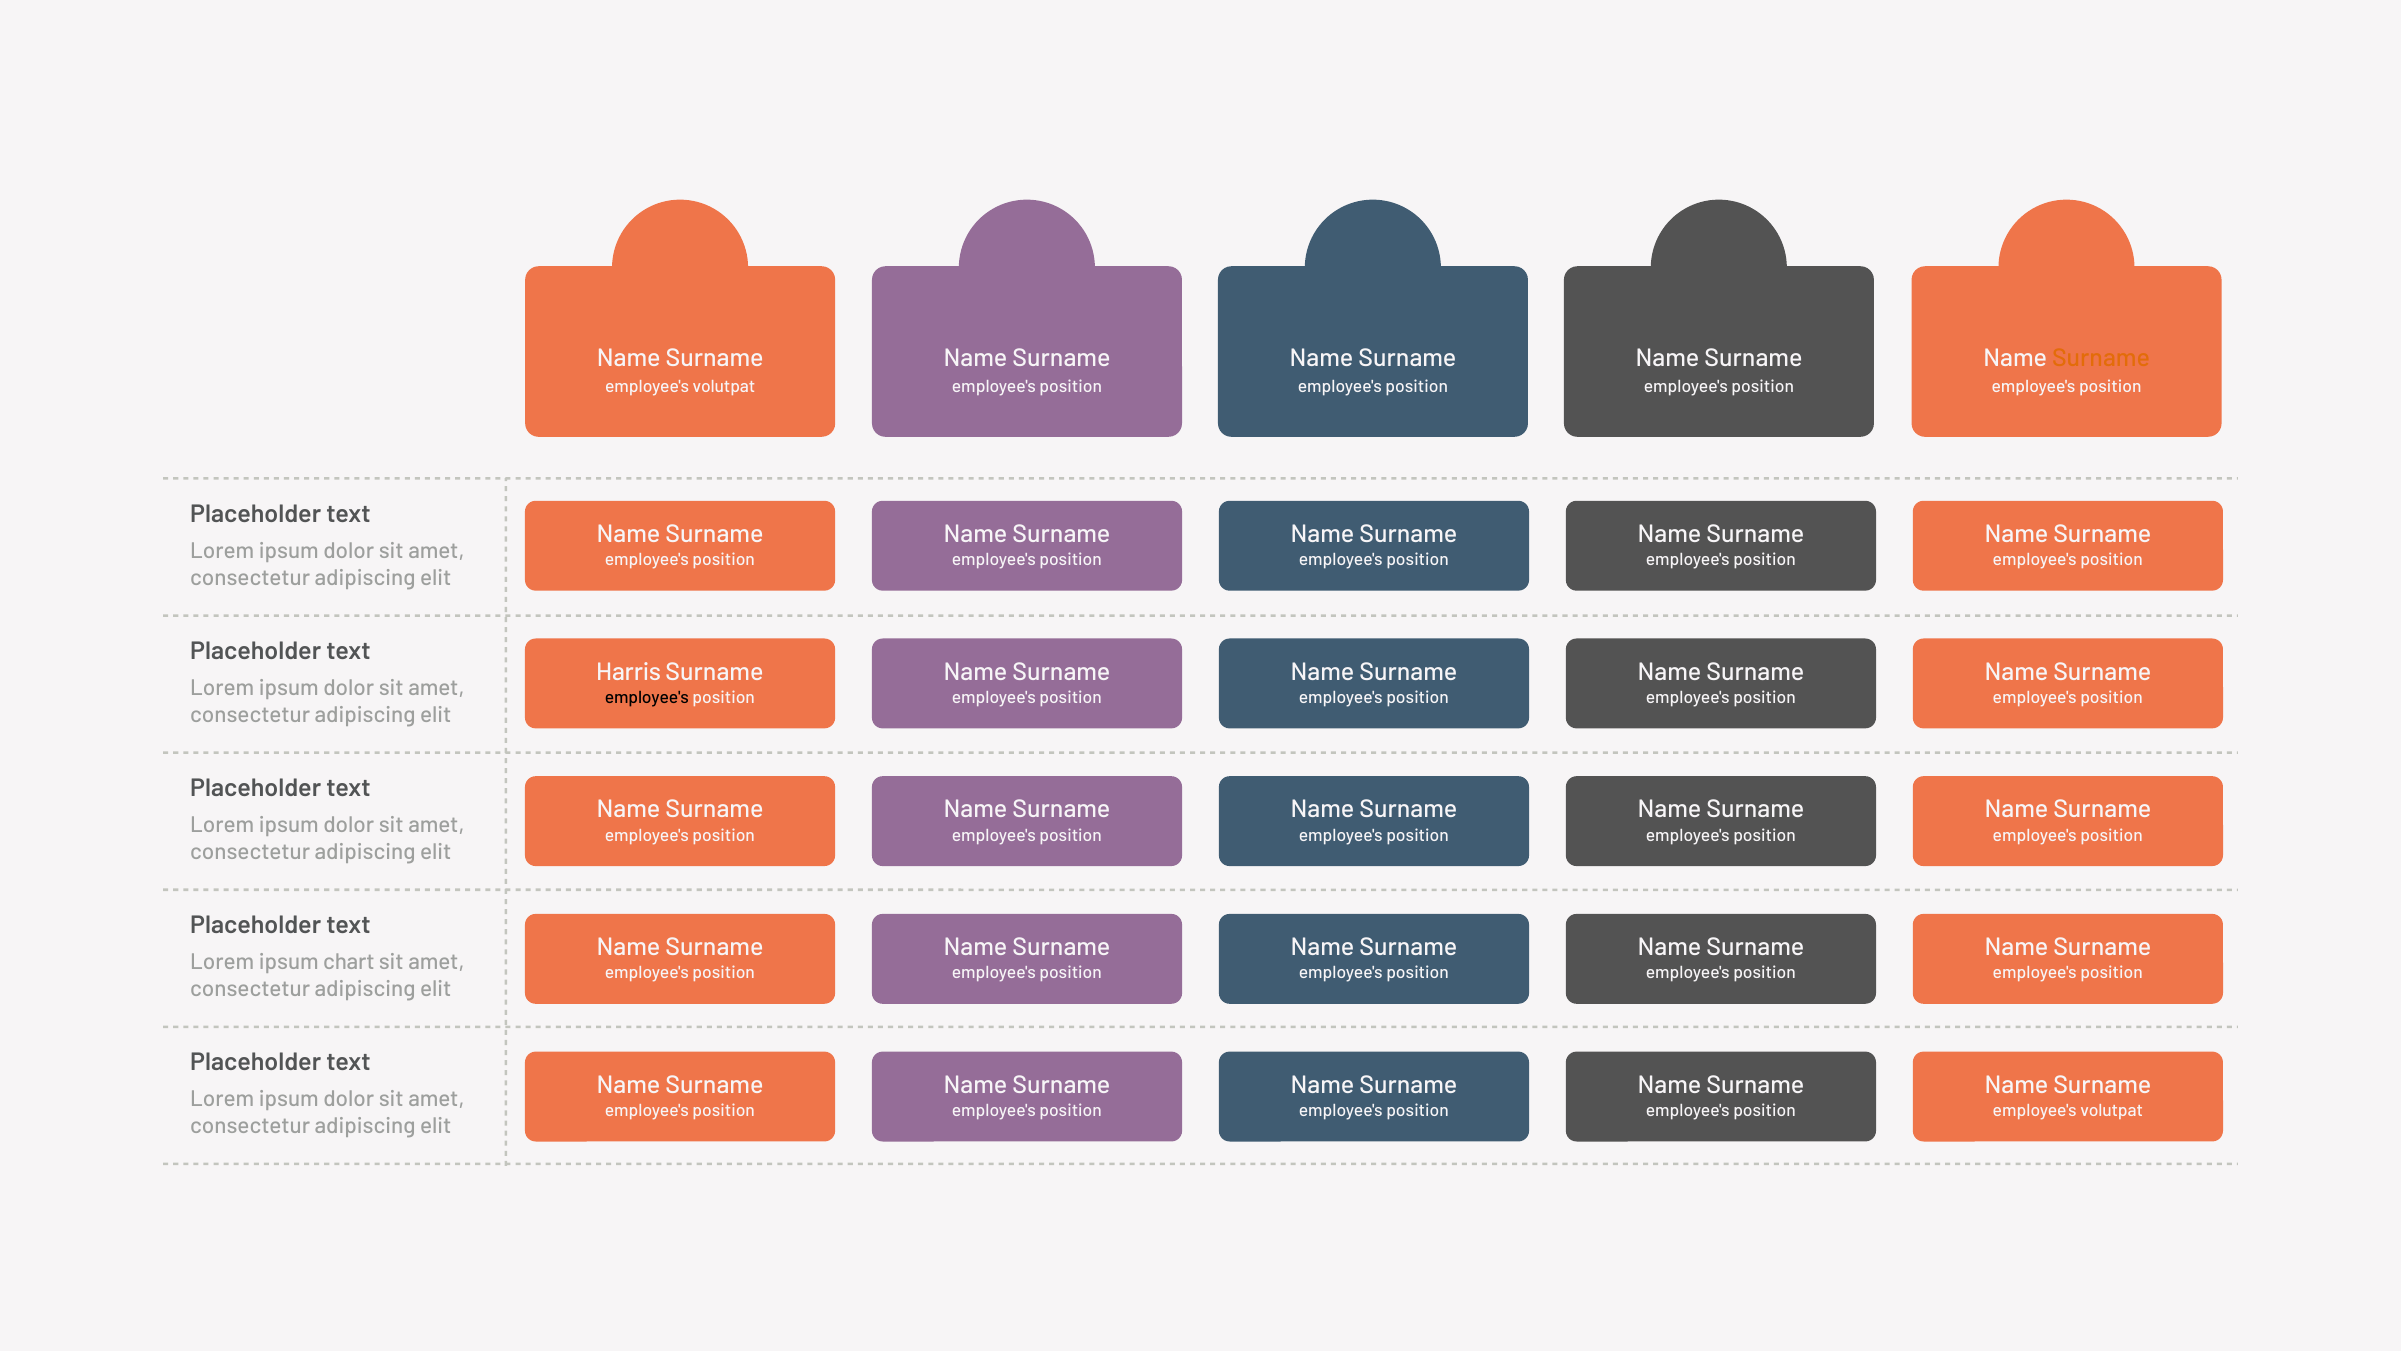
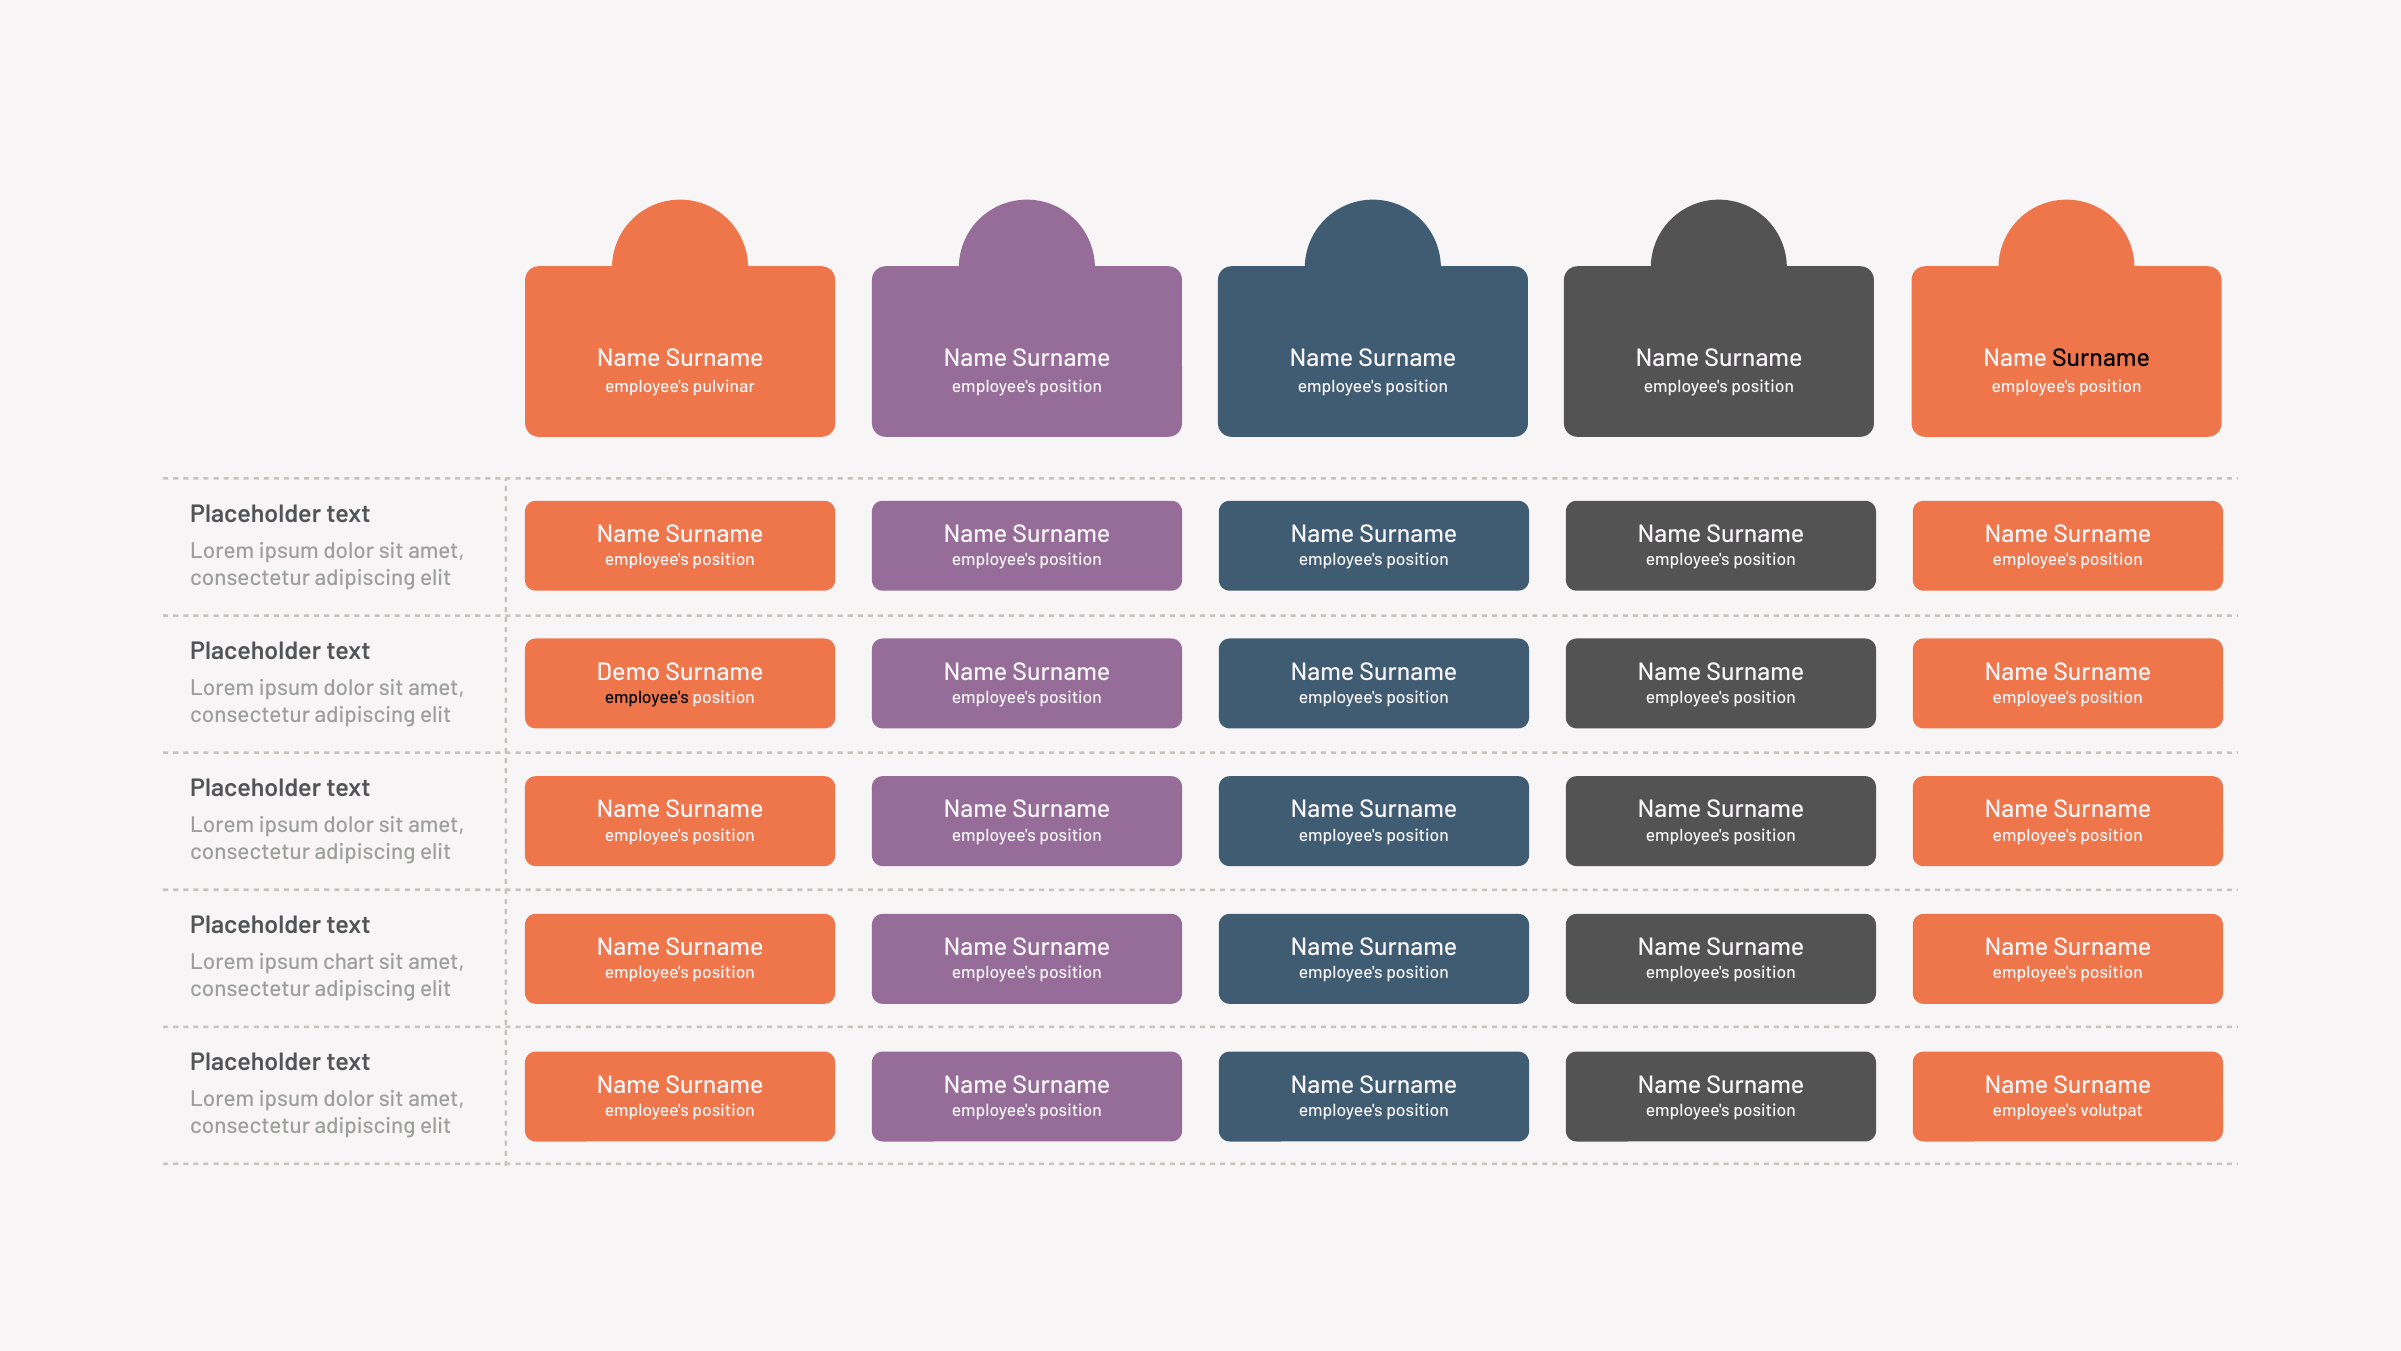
Surname at (2101, 358) colour: orange -> black
volutpat at (724, 387): volutpat -> pulvinar
Harris: Harris -> Demo
